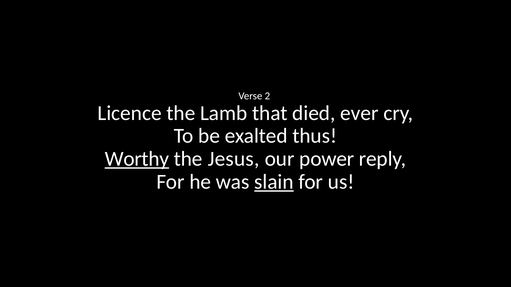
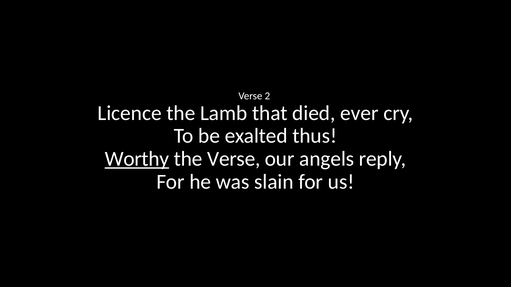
the Jesus: Jesus -> Verse
power: power -> angels
slain underline: present -> none
